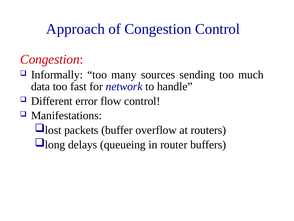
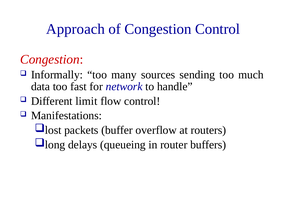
error: error -> limit
